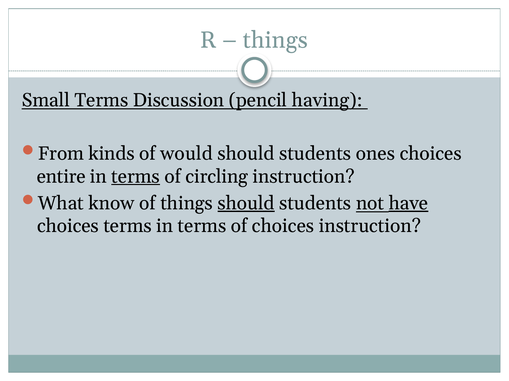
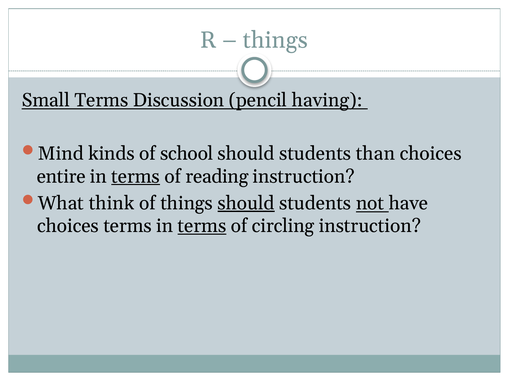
From: From -> Mind
would: would -> school
ones: ones -> than
circling: circling -> reading
know: know -> think
have underline: present -> none
terms at (202, 226) underline: none -> present
of choices: choices -> circling
